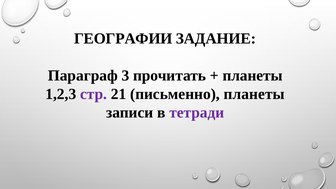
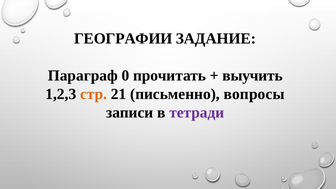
3: 3 -> 0
планеты at (253, 76): планеты -> выучить
стр colour: purple -> orange
письменно планеты: планеты -> вопросы
